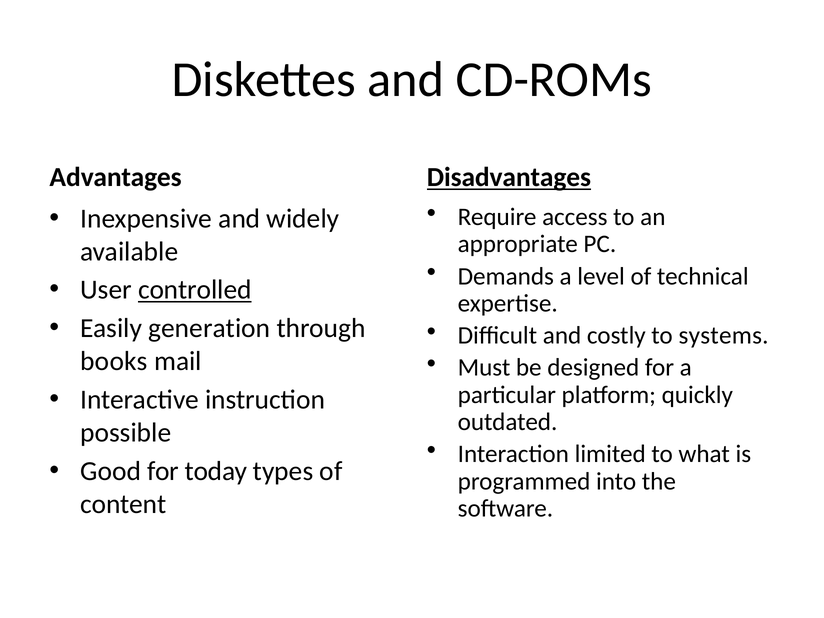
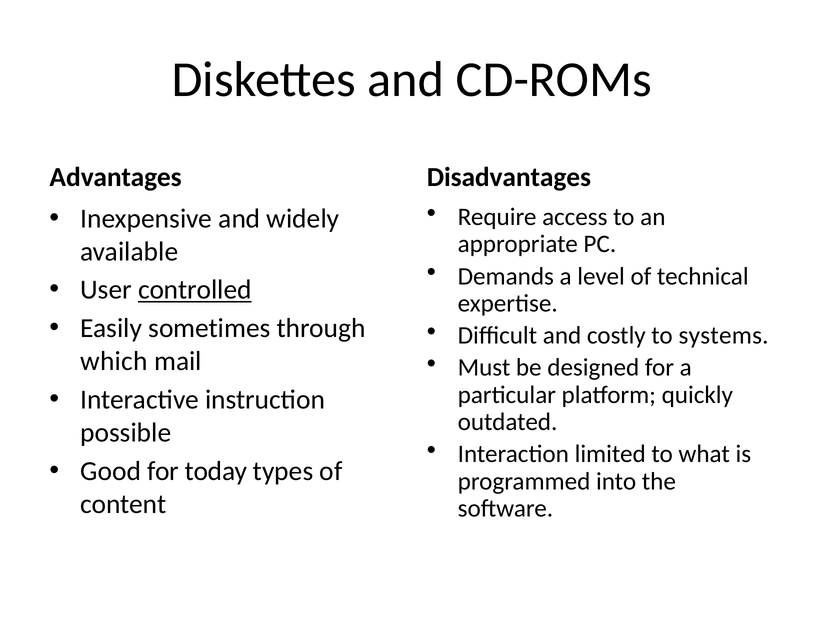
Disadvantages underline: present -> none
generation: generation -> sometimes
books: books -> which
